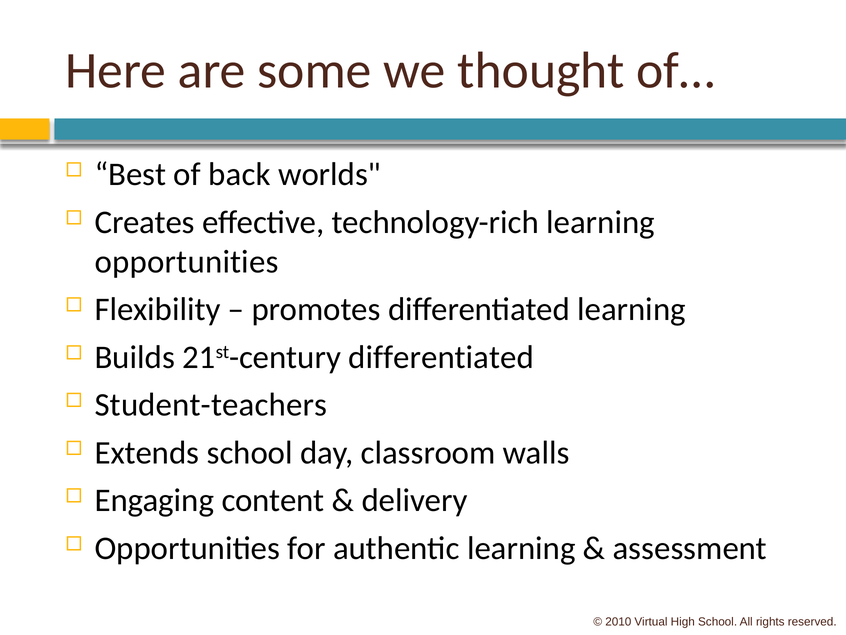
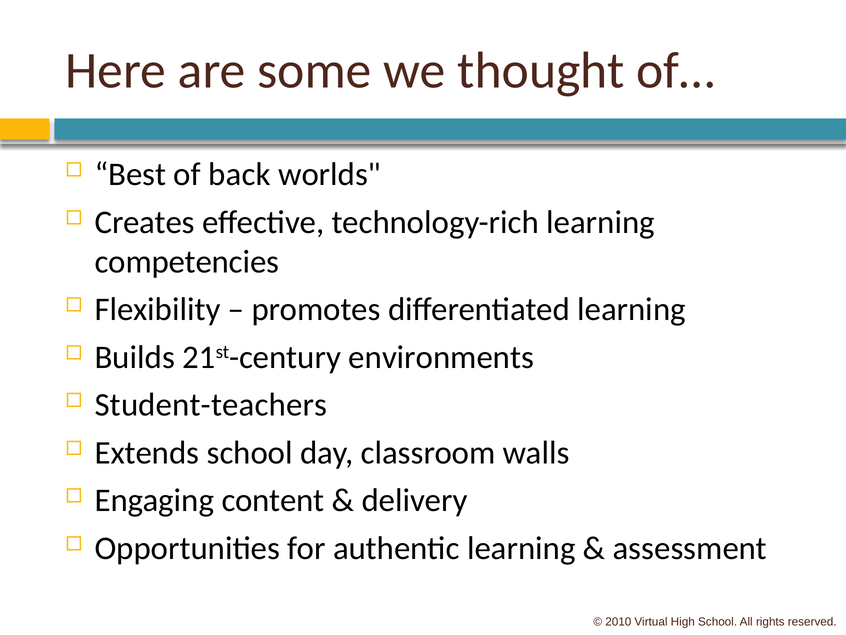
opportunities at (187, 262): opportunities -> competencies
21st-century differentiated: differentiated -> environments
